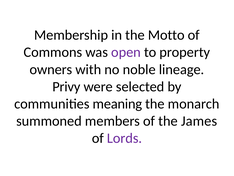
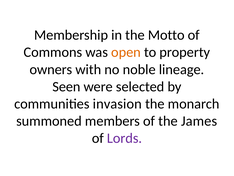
open colour: purple -> orange
Privy: Privy -> Seen
meaning: meaning -> invasion
